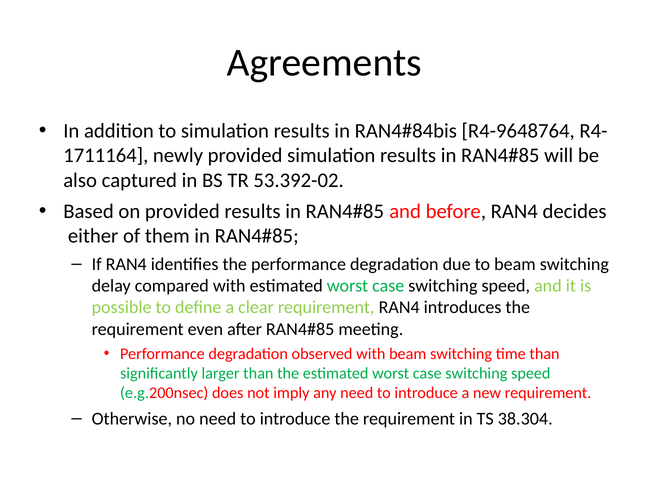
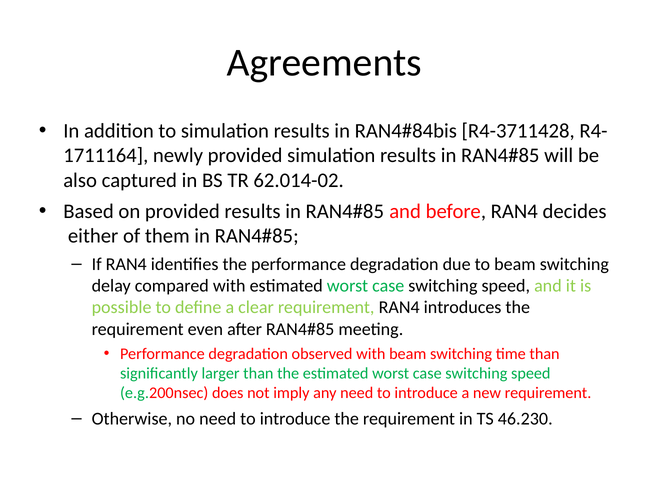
R4-9648764: R4-9648764 -> R4-3711428
53.392-02: 53.392-02 -> 62.014-02
38.304: 38.304 -> 46.230
